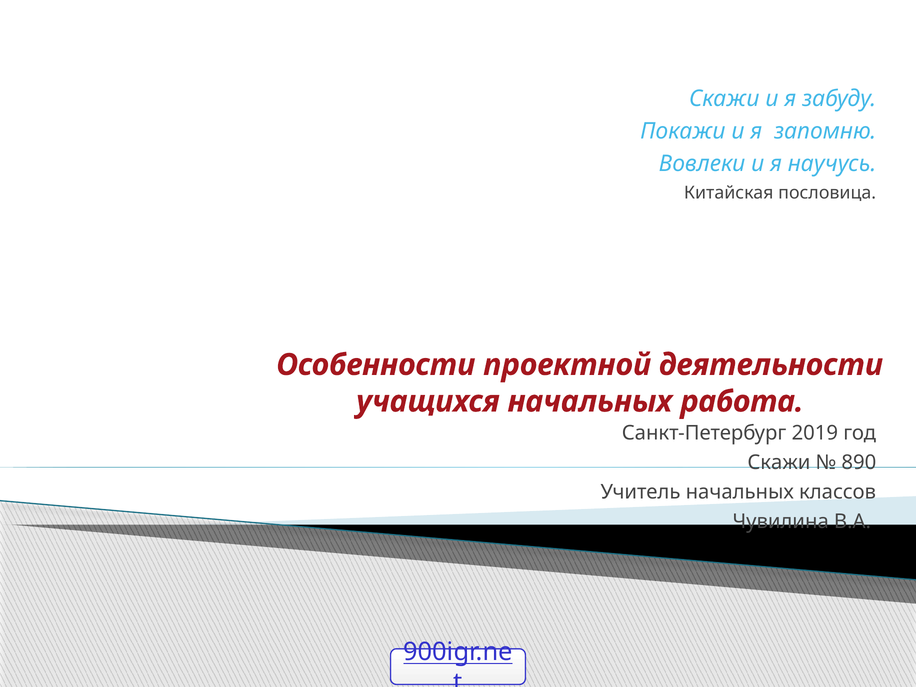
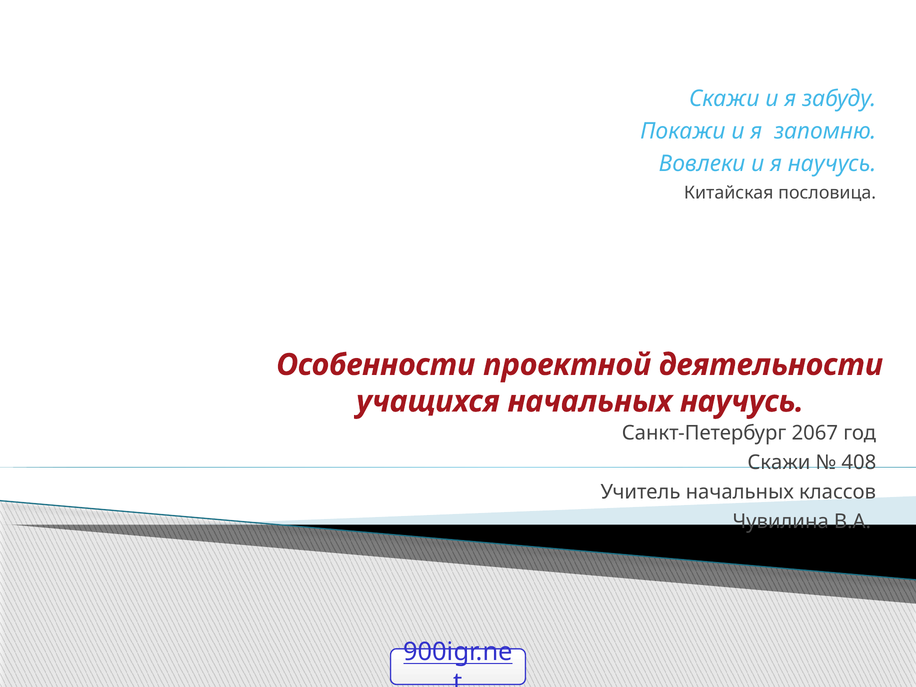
начальных работа: работа -> научусь
2019: 2019 -> 2067
890: 890 -> 408
